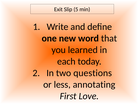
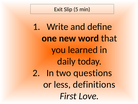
each: each -> daily
annotating: annotating -> definitions
